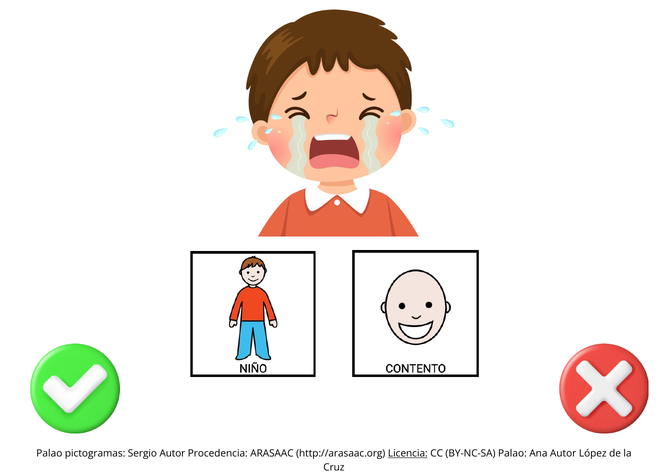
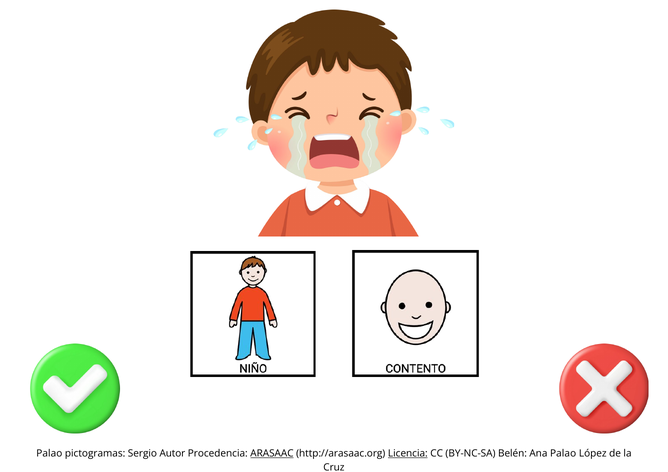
ARASAAC underline: none -> present
BY-NC-SA Palao: Palao -> Belén
Ana Autor: Autor -> Palao
